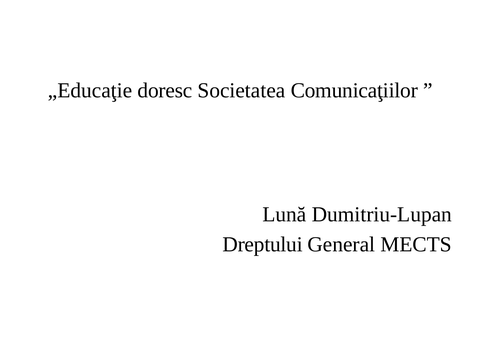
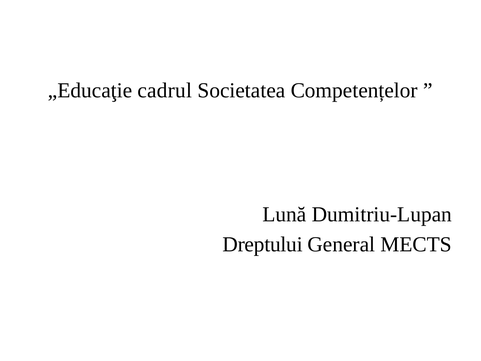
doresc: doresc -> cadrul
Comunicaţiilor: Comunicaţiilor -> Competențelor
